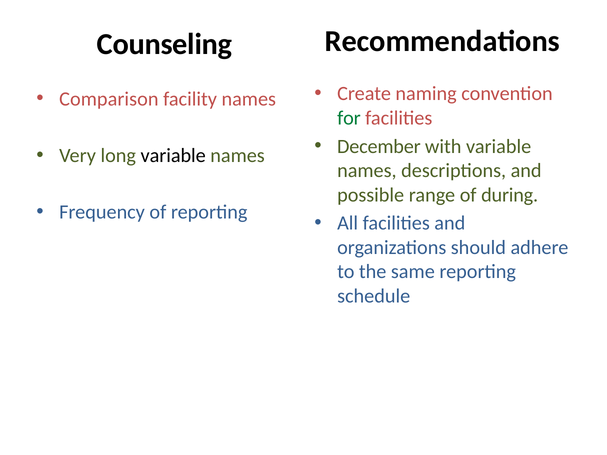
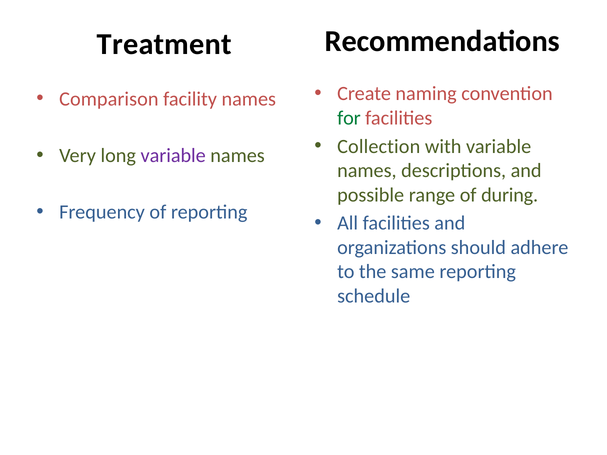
Counseling: Counseling -> Treatment
December: December -> Collection
variable at (173, 156) colour: black -> purple
